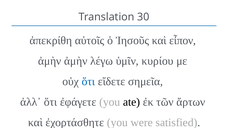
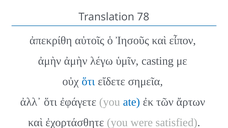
30: 30 -> 78
κυρίου: κυρίου -> casting
ate colour: black -> blue
